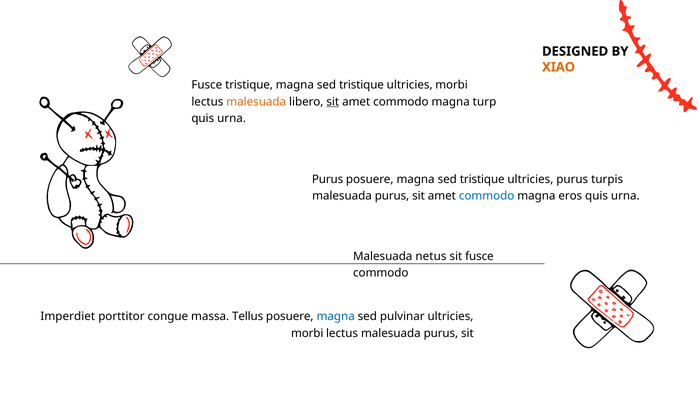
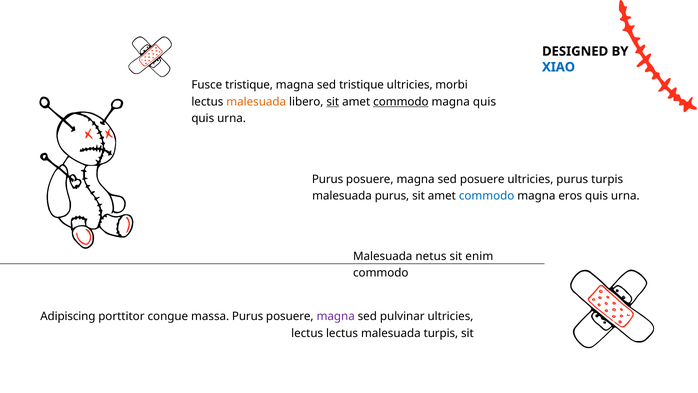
XIAO colour: orange -> blue
commodo at (401, 102) underline: none -> present
magna turp: turp -> quis
posuere magna sed tristique: tristique -> posuere
sit fusce: fusce -> enim
Imperdiet: Imperdiet -> Adipiscing
massa Tellus: Tellus -> Purus
magna at (336, 316) colour: blue -> purple
morbi at (307, 333): morbi -> lectus
lectus malesuada purus: purus -> turpis
